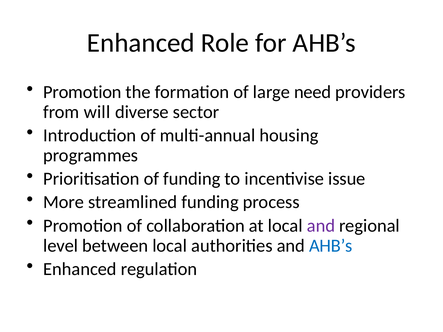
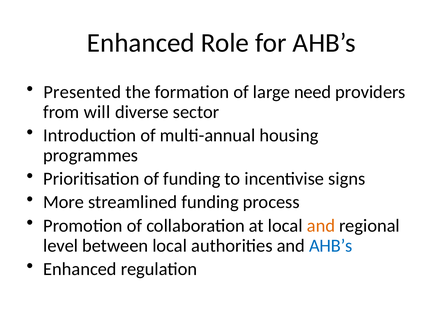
Promotion at (82, 92): Promotion -> Presented
issue: issue -> signs
and at (321, 226) colour: purple -> orange
